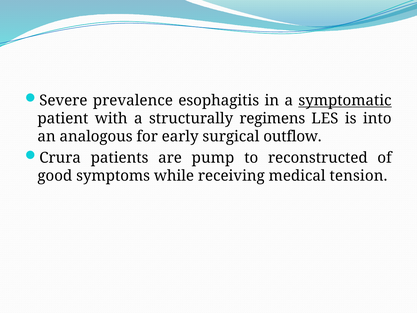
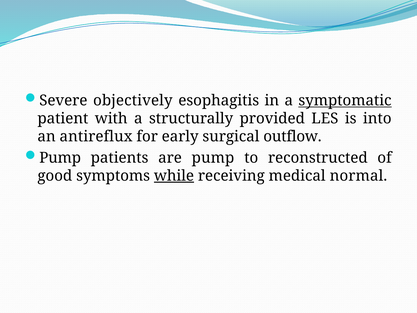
prevalence: prevalence -> objectively
regimens: regimens -> provided
analogous: analogous -> antireflux
Crura at (60, 158): Crura -> Pump
while underline: none -> present
tension: tension -> normal
